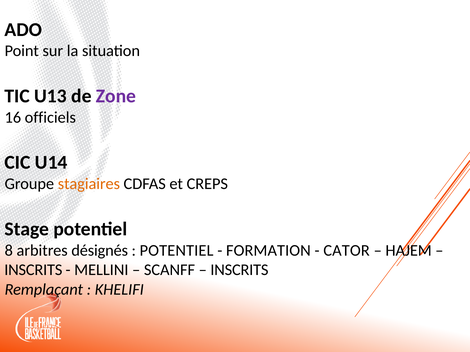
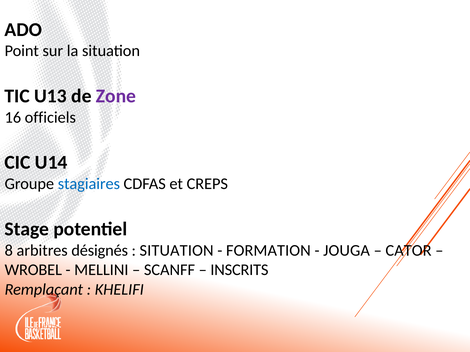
stagiaires colour: orange -> blue
POTENTIEL at (177, 251): POTENTIEL -> SITUATION
CATOR: CATOR -> JOUGA
HAJEM: HAJEM -> CATOR
INSCRITS at (33, 270): INSCRITS -> WROBEL
